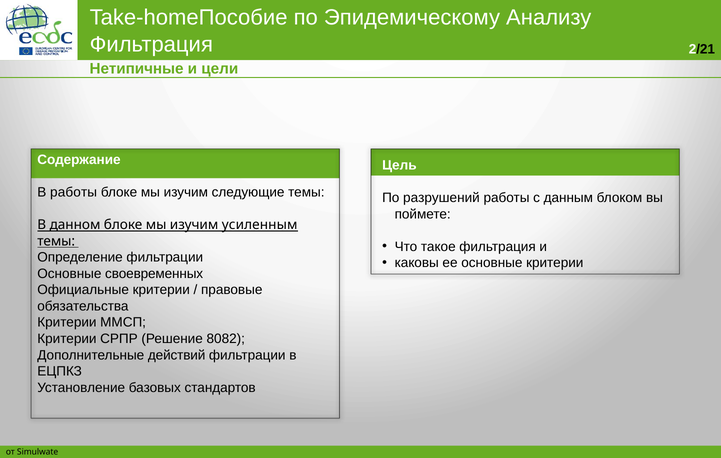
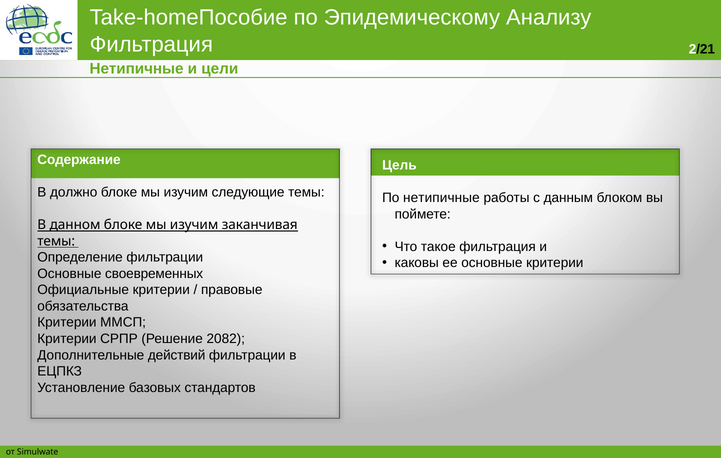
В работы: работы -> должно
По разрушений: разрушений -> нетипичные
усиленным: усиленным -> заканчивая
8082: 8082 -> 2082
